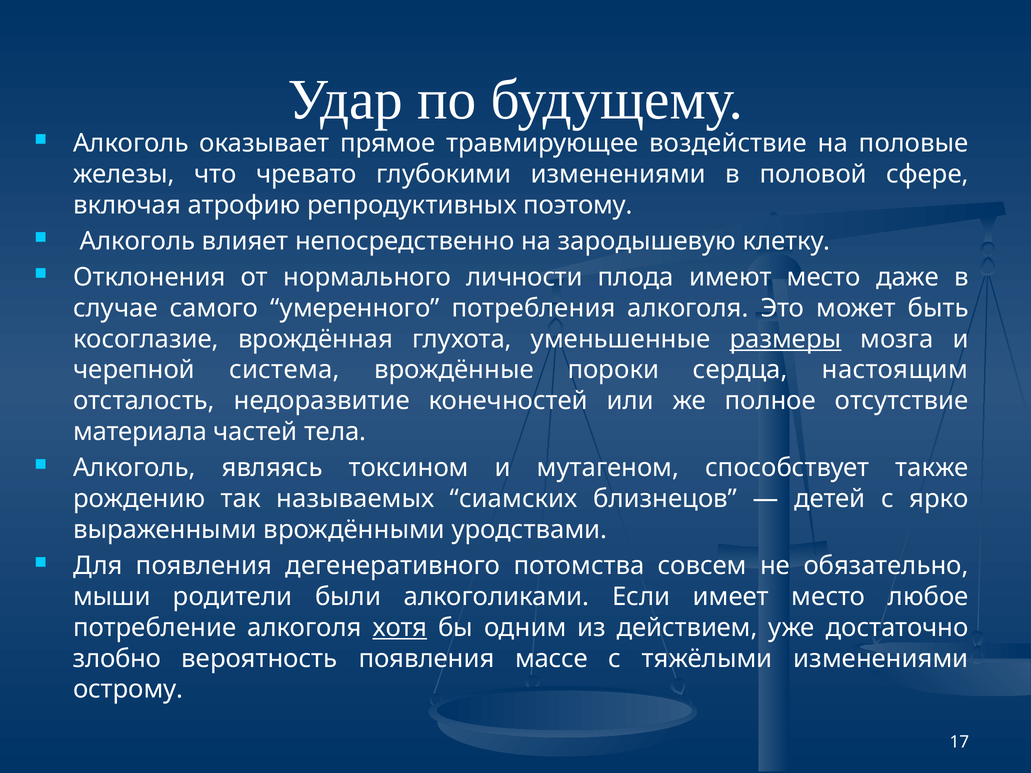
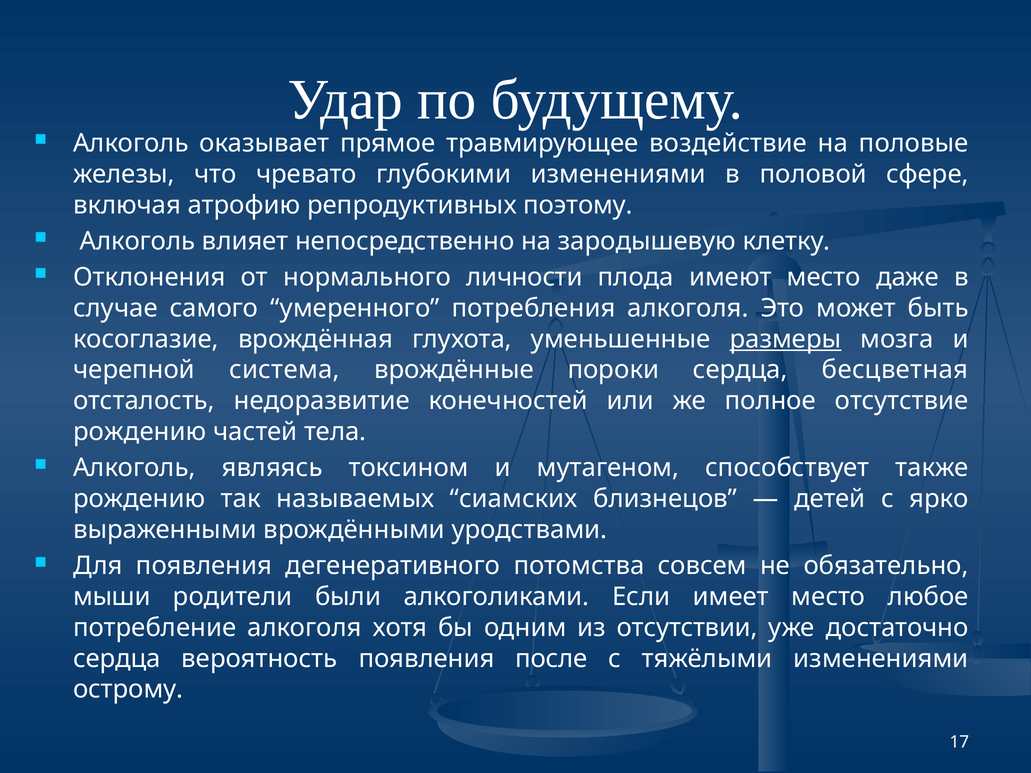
настоящим: настоящим -> бесцветная
материала at (140, 432): материала -> рождению
хотя underline: present -> none
действием: действием -> отсутствии
злобно at (117, 659): злобно -> сердца
массе: массе -> после
